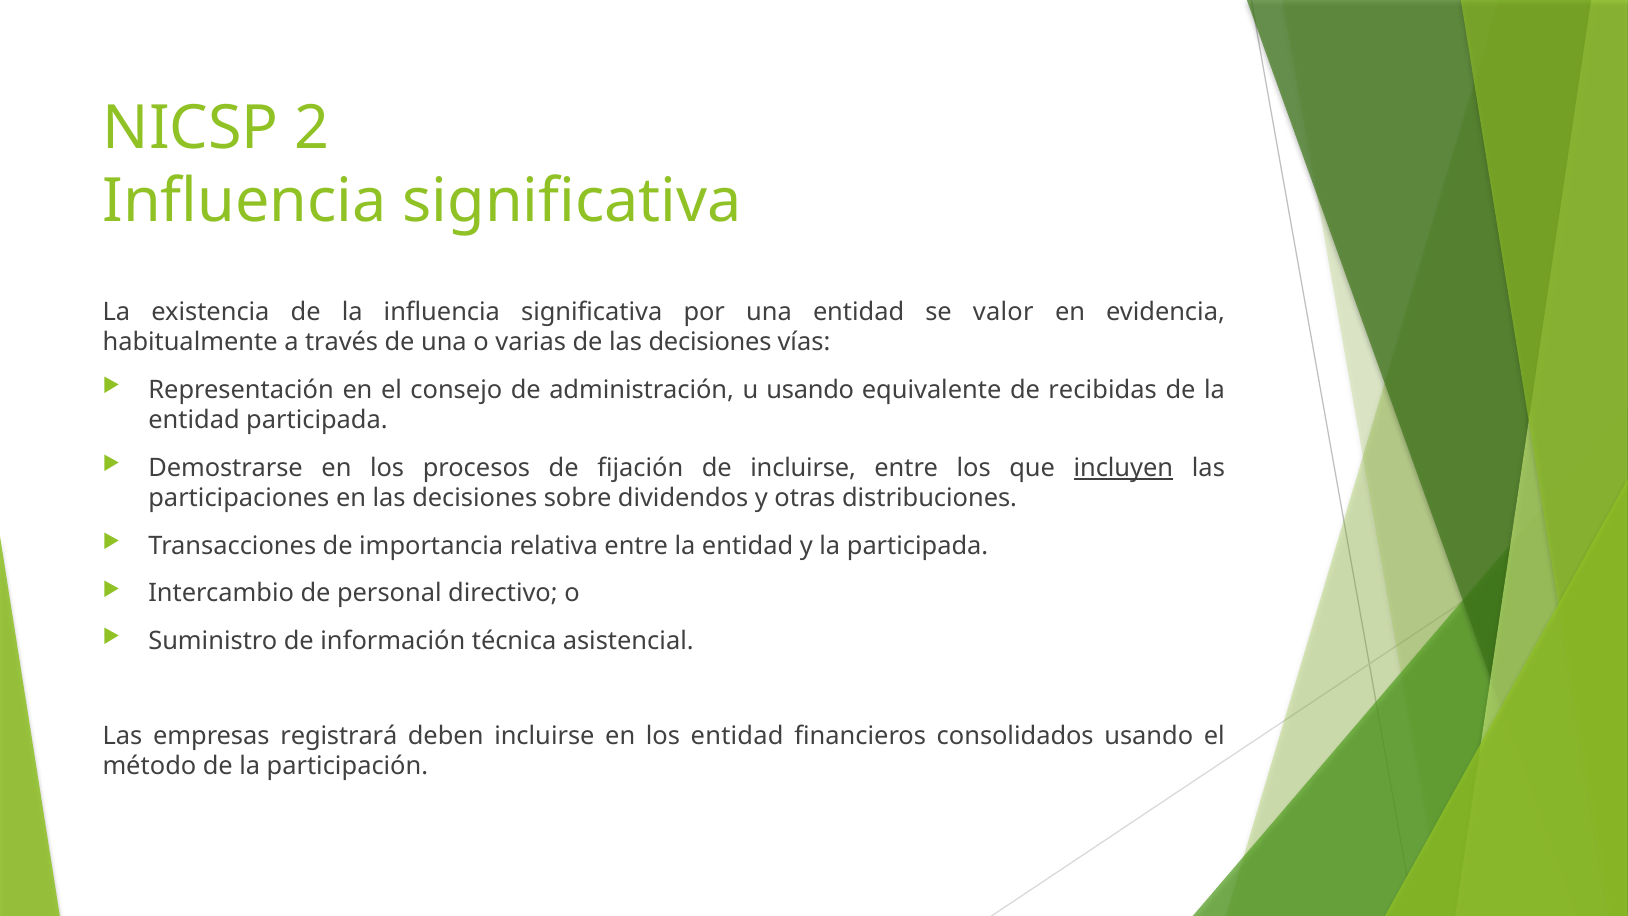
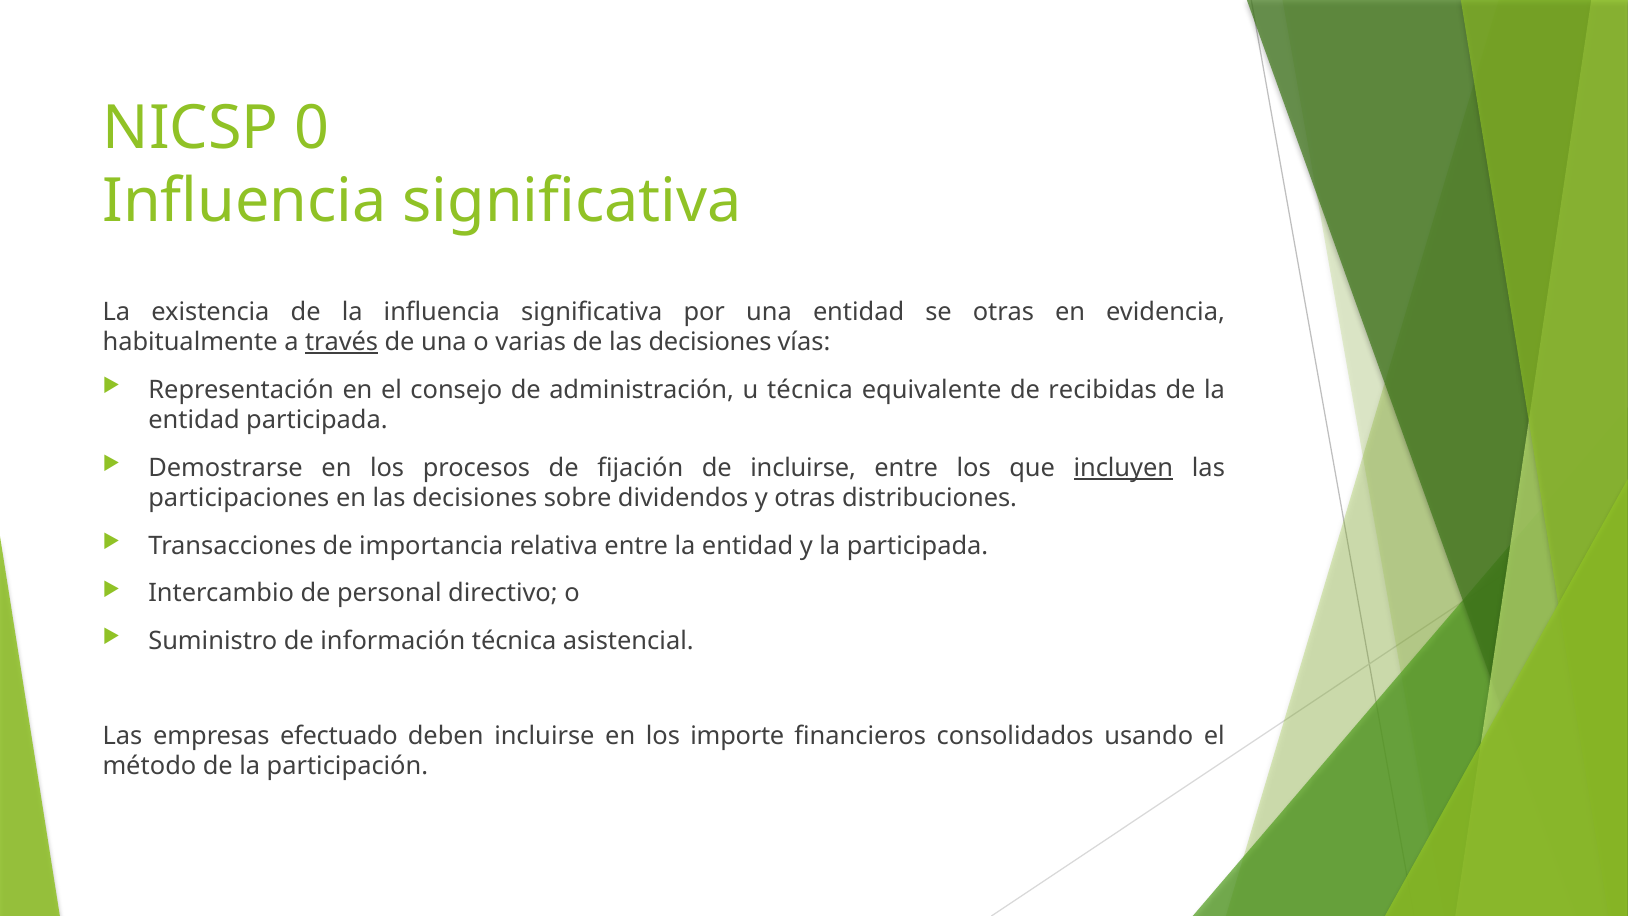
2: 2 -> 0
se valor: valor -> otras
través underline: none -> present
u usando: usando -> técnica
registrará: registrará -> efectuado
los entidad: entidad -> importe
